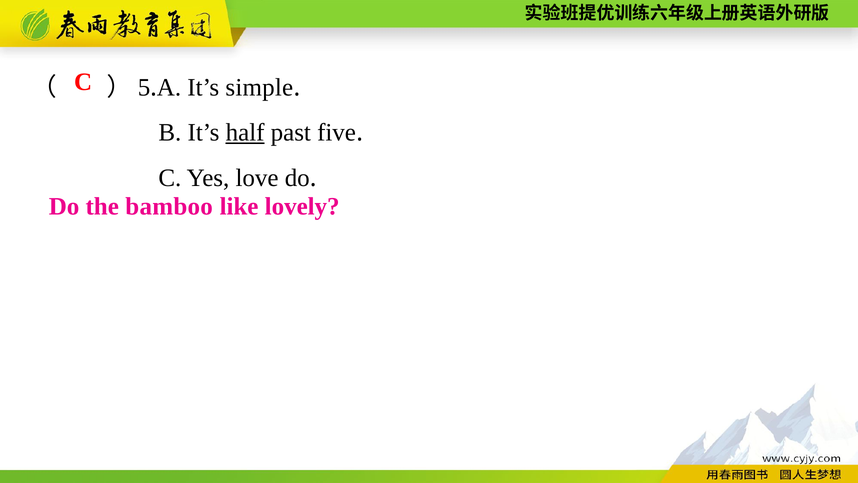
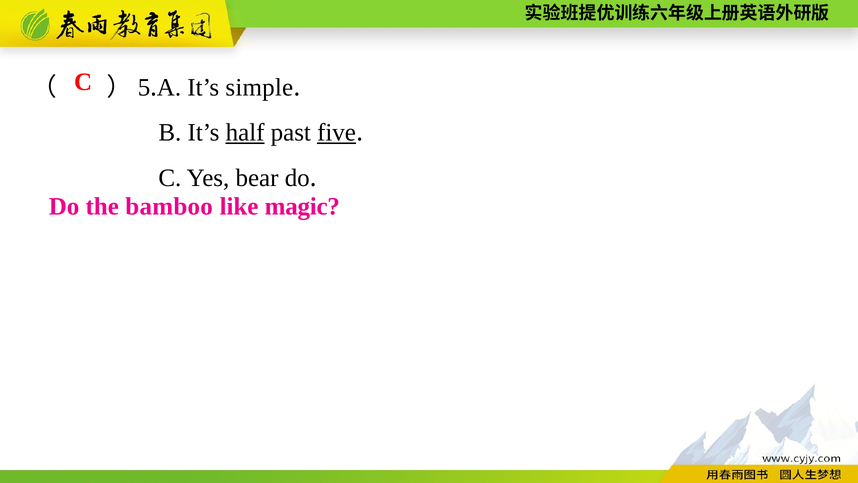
five underline: none -> present
love: love -> bear
lovely: lovely -> magic
